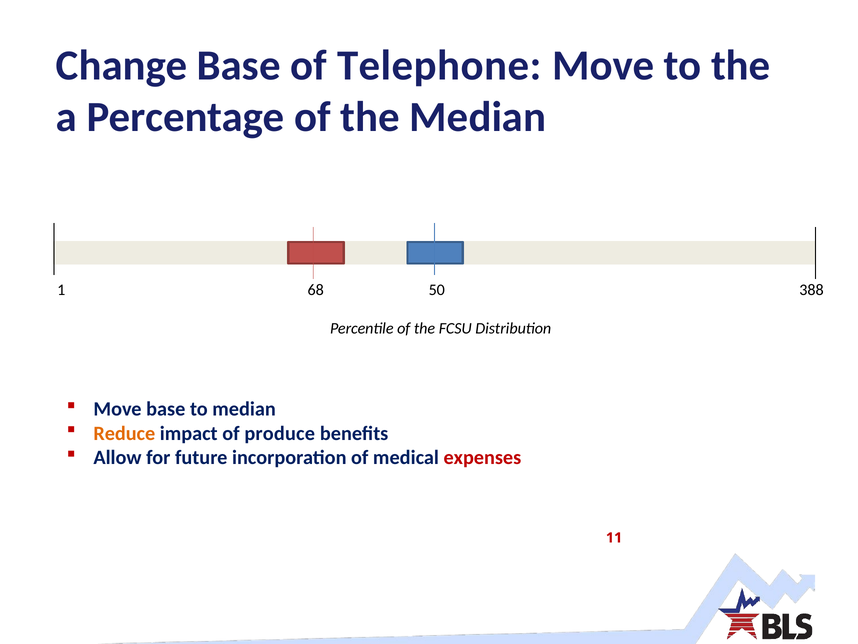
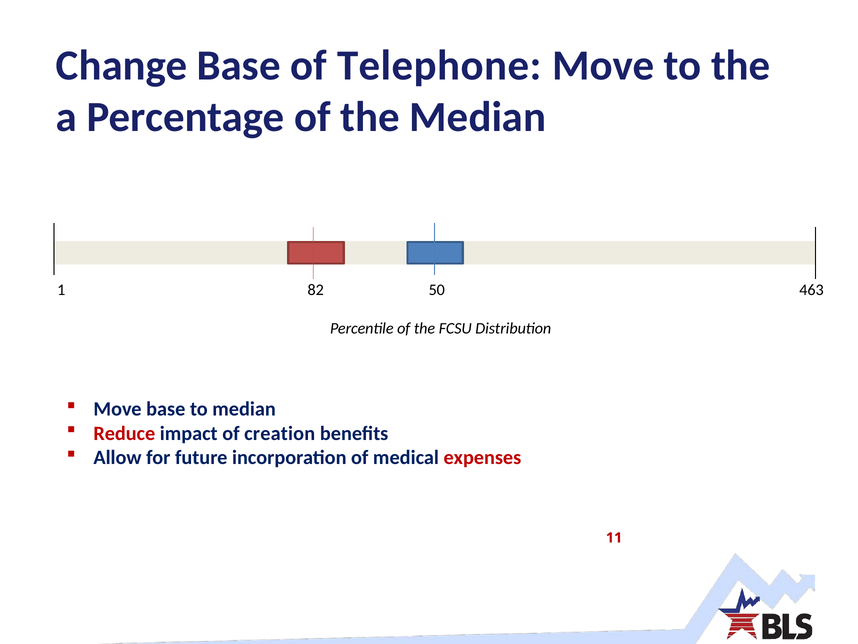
68: 68 -> 82
388: 388 -> 463
Reduce colour: orange -> red
produce: produce -> creation
